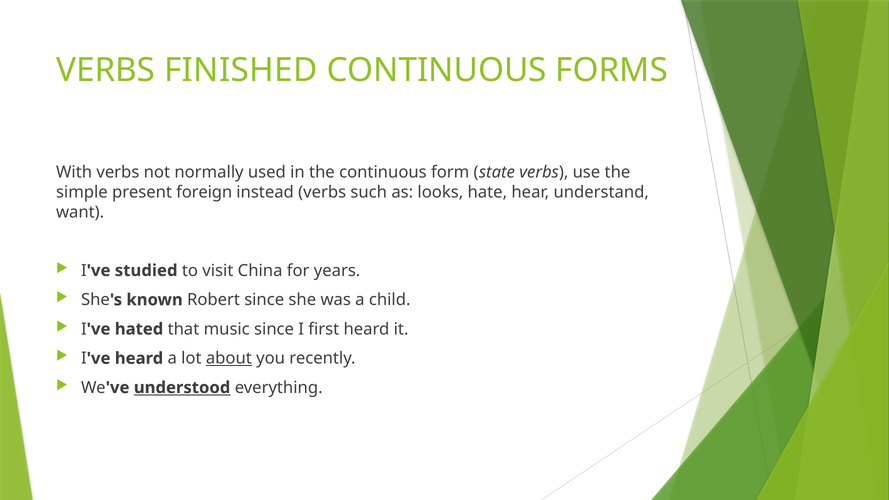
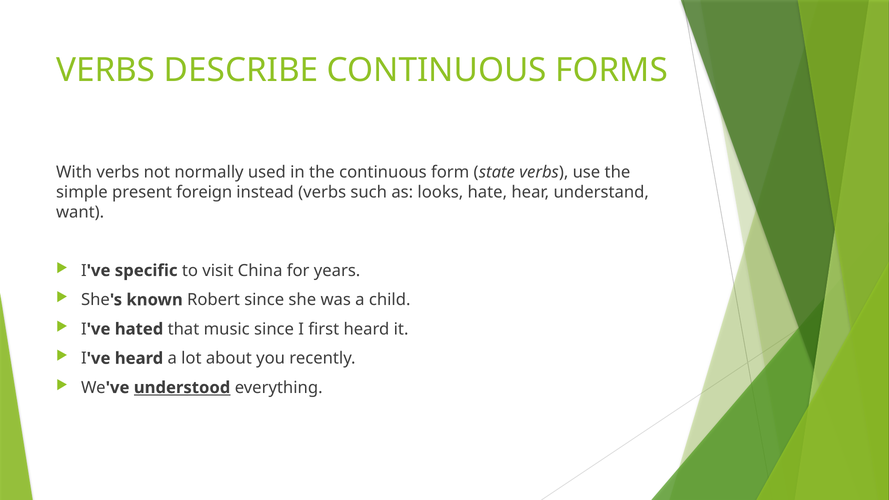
FINISHED: FINISHED -> DESCRIBE
studied: studied -> specific
about underline: present -> none
